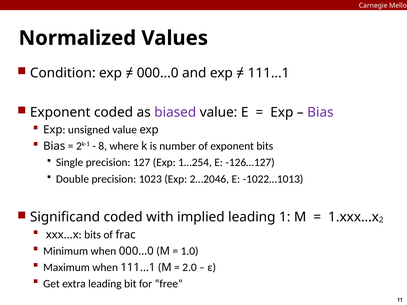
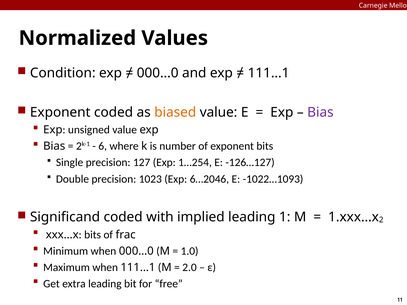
biased colour: purple -> orange
8: 8 -> 6
2…2046: 2…2046 -> 6…2046
-1022…1013: -1022…1013 -> -1022…1093
